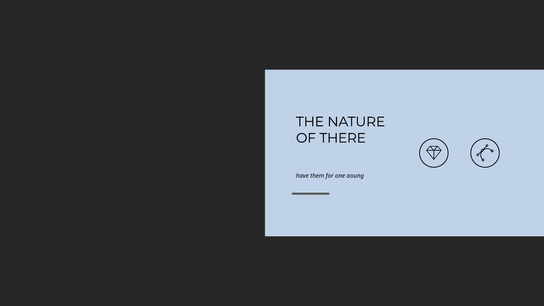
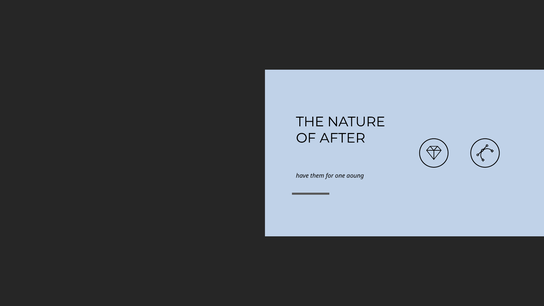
THERE: THERE -> AFTER
